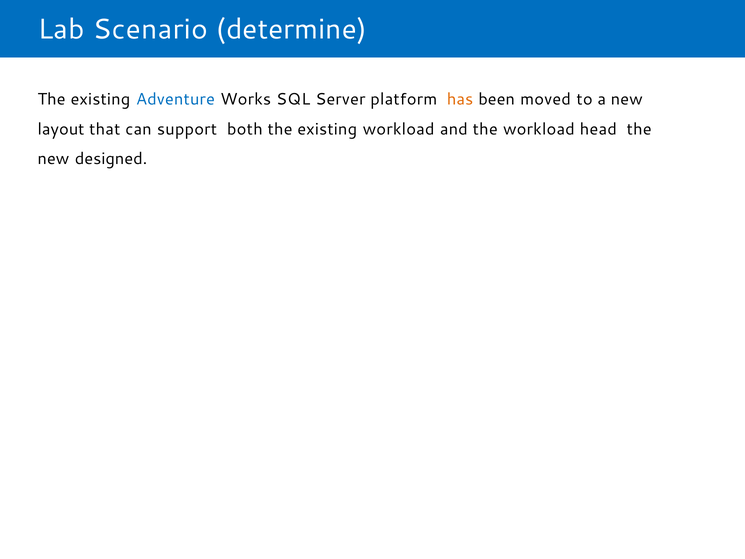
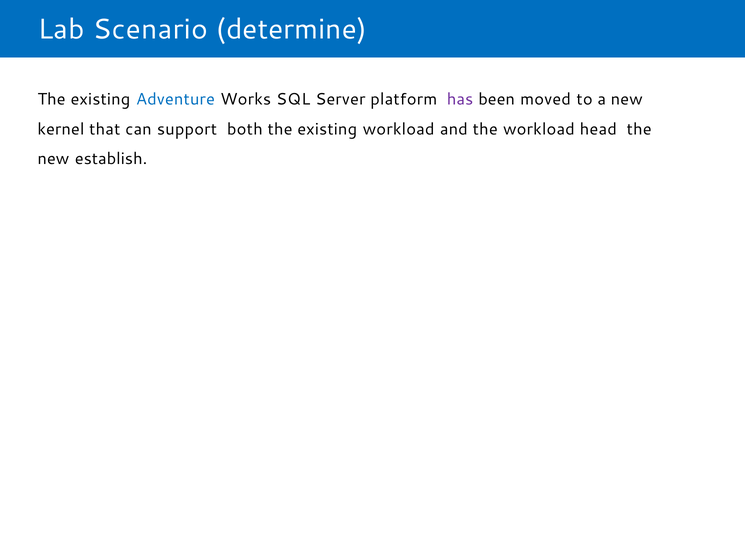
has colour: orange -> purple
layout: layout -> kernel
designed: designed -> establish
